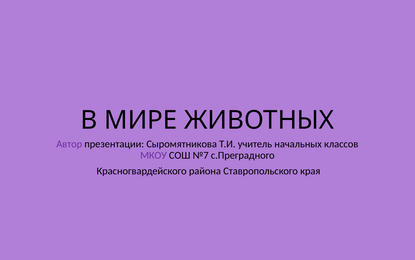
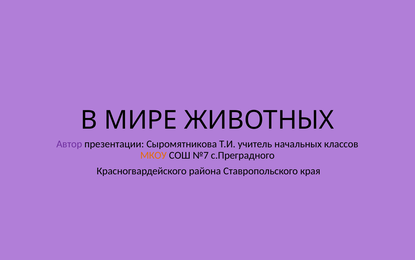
МКОУ colour: purple -> orange
